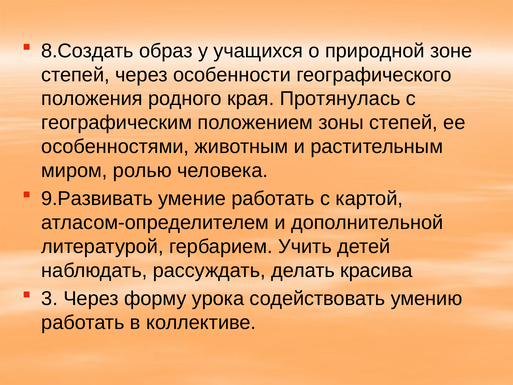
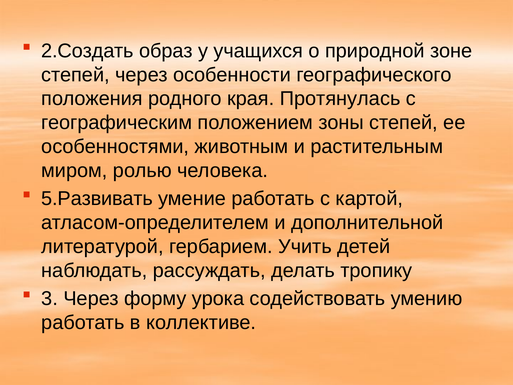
8.Создать: 8.Создать -> 2.Создать
9.Развивать: 9.Развивать -> 5.Развивать
красива: красива -> тропику
